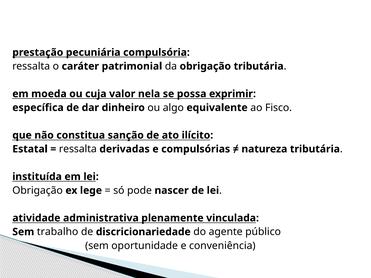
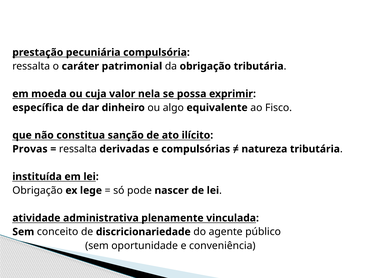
Estatal: Estatal -> Provas
trabalho: trabalho -> conceito
